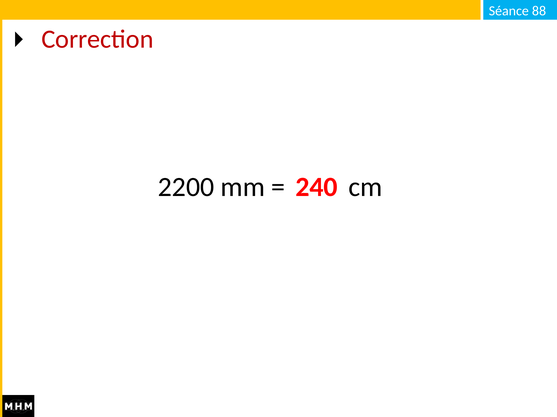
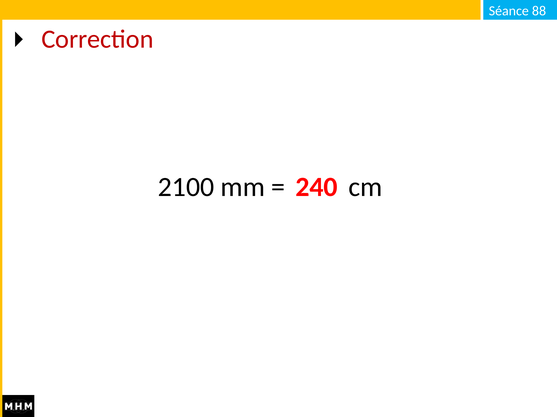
2200: 2200 -> 2100
